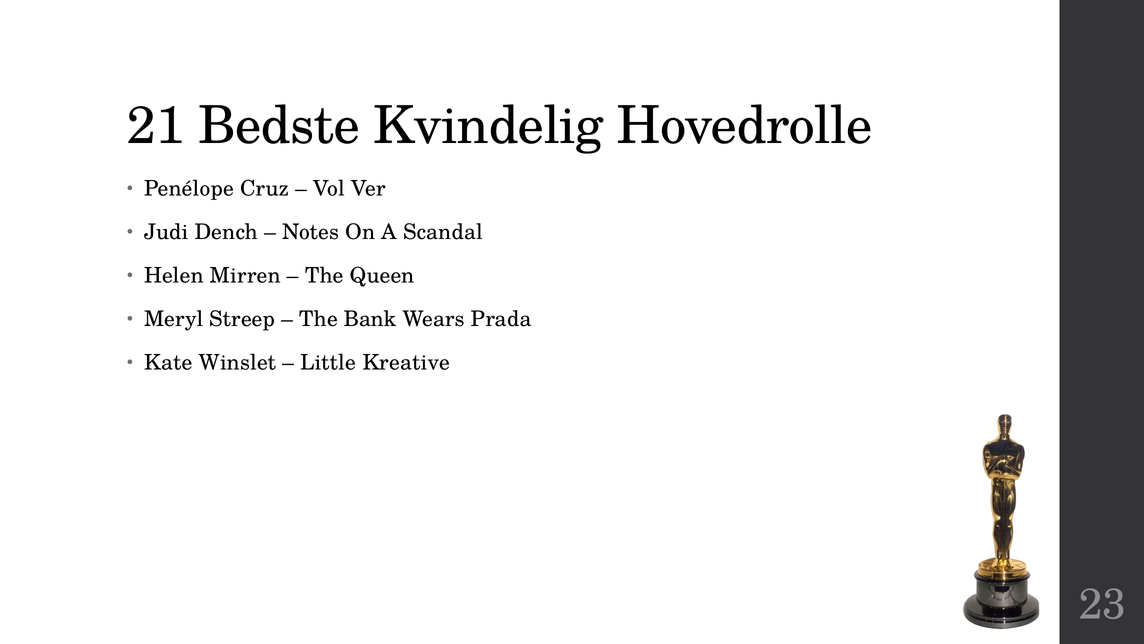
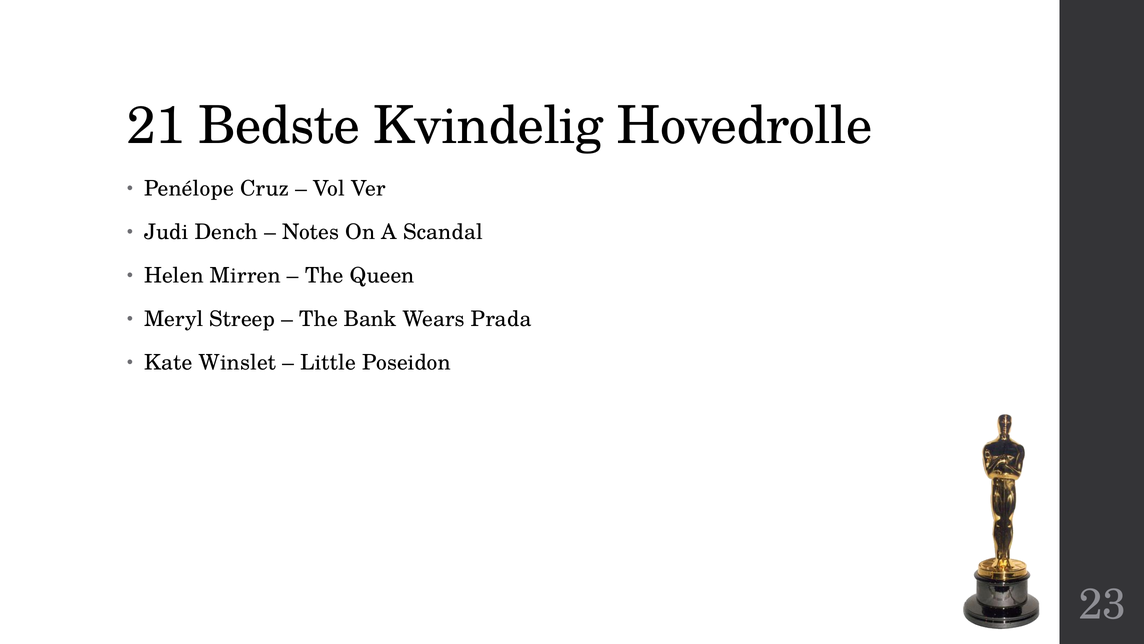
Kreative: Kreative -> Poseidon
